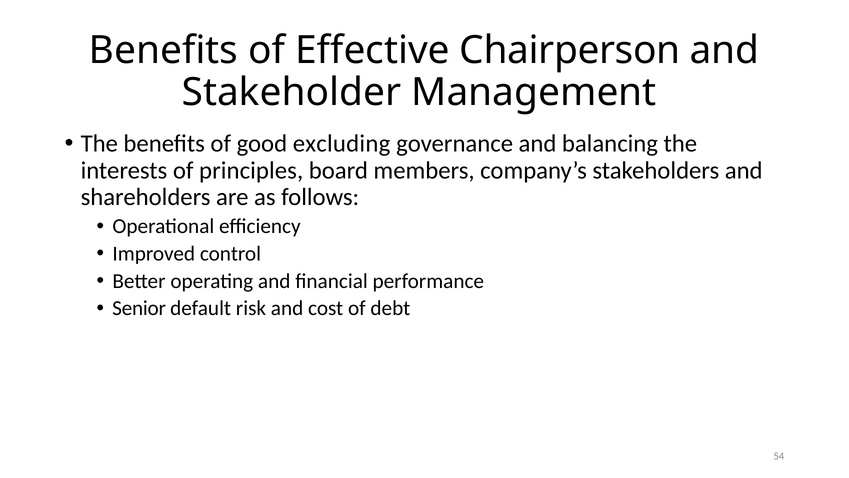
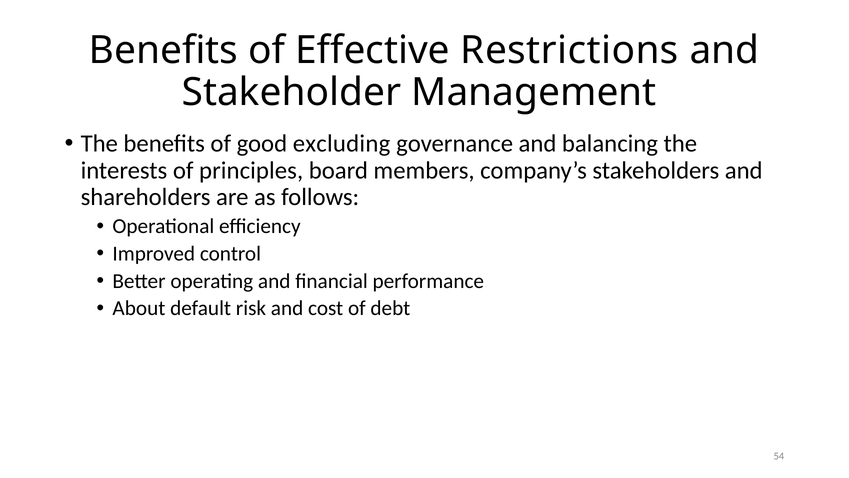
Chairperson: Chairperson -> Restrictions
Senior: Senior -> About
